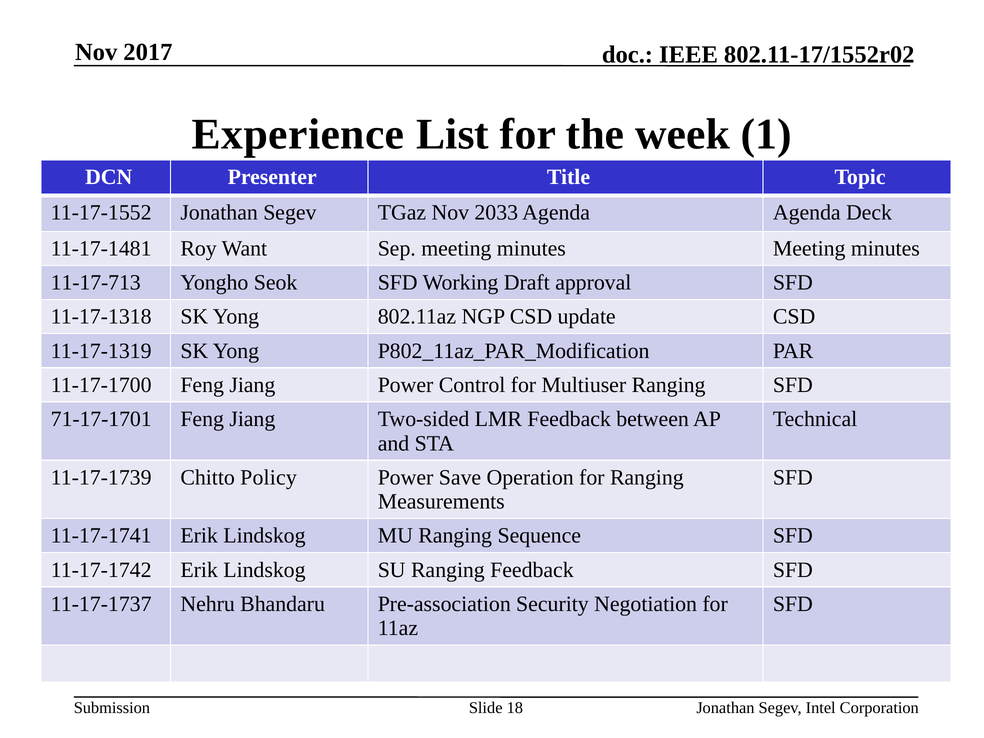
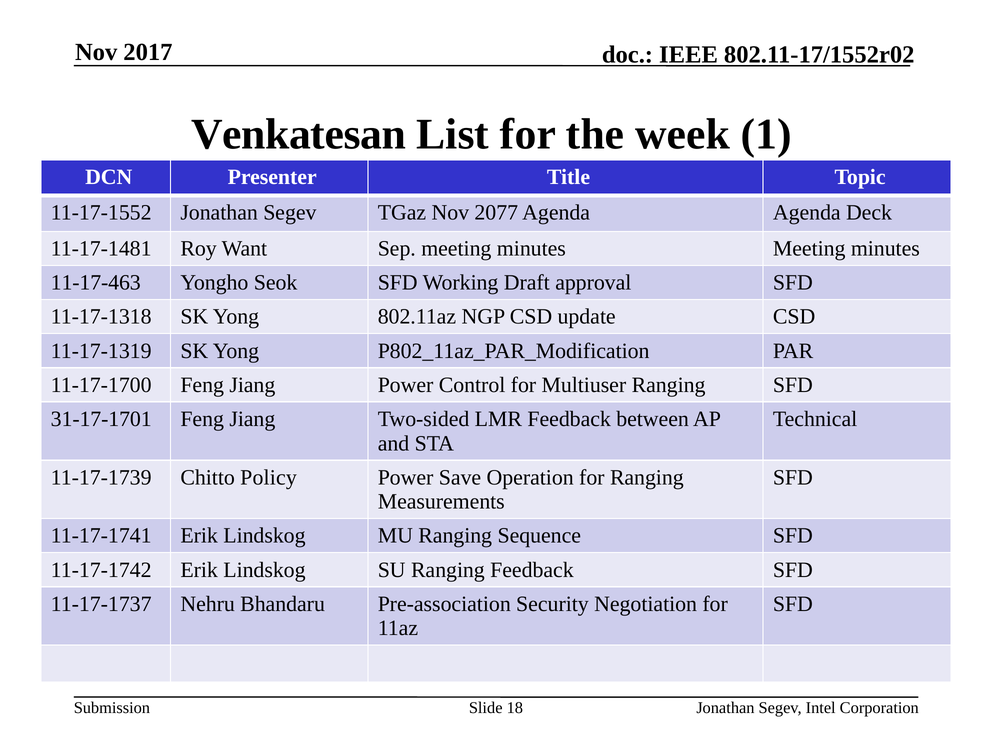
Experience: Experience -> Venkatesan
2033: 2033 -> 2077
11-17-713: 11-17-713 -> 11-17-463
71-17-1701: 71-17-1701 -> 31-17-1701
